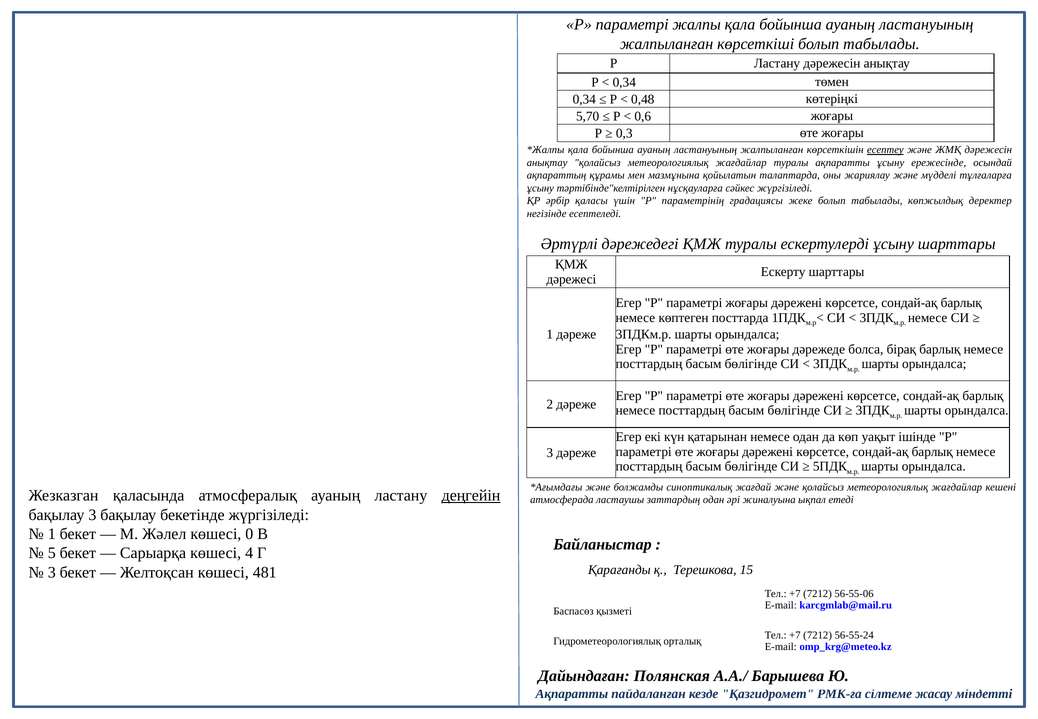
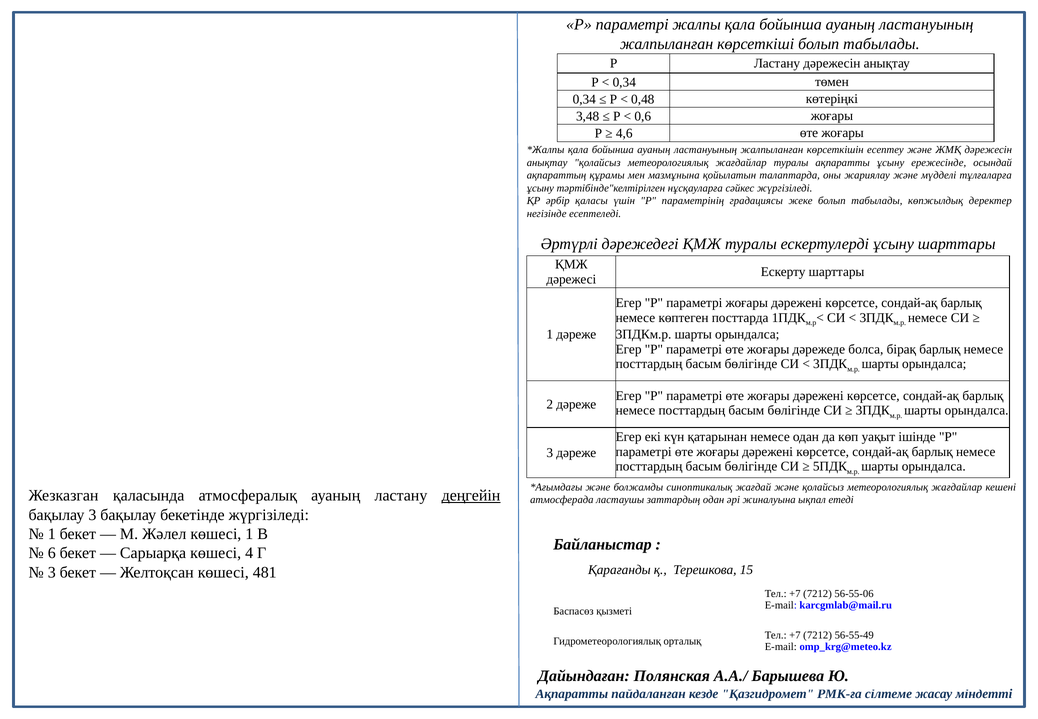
5,70: 5,70 -> 3,48
0,3: 0,3 -> 4,6
есептеу underline: present -> none
көшесі 0: 0 -> 1
5: 5 -> 6
56-55-24: 56-55-24 -> 56-55-49
